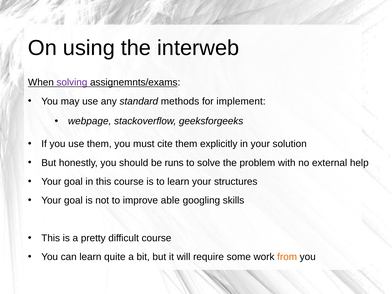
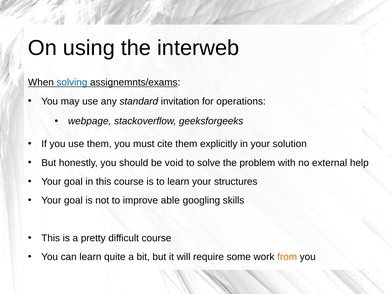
solving colour: purple -> blue
methods: methods -> invitation
implement: implement -> operations
runs: runs -> void
